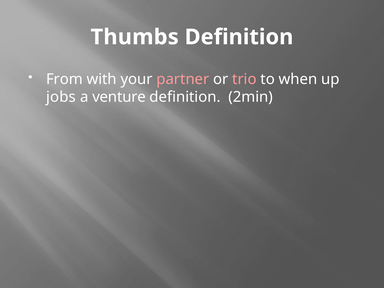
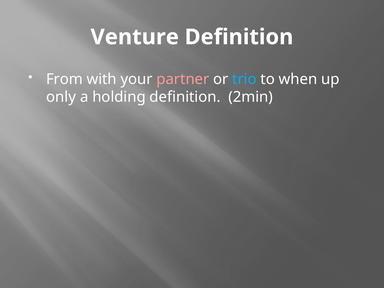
Thumbs: Thumbs -> Venture
trio colour: pink -> light blue
jobs: jobs -> only
venture: venture -> holding
